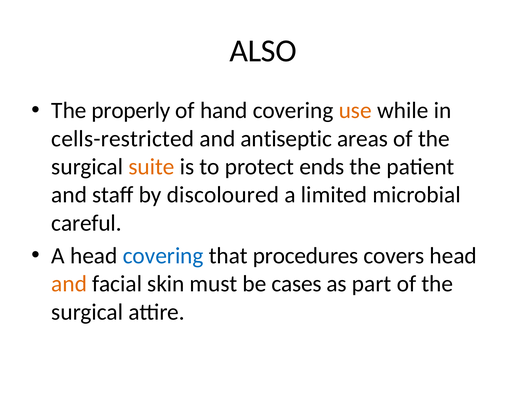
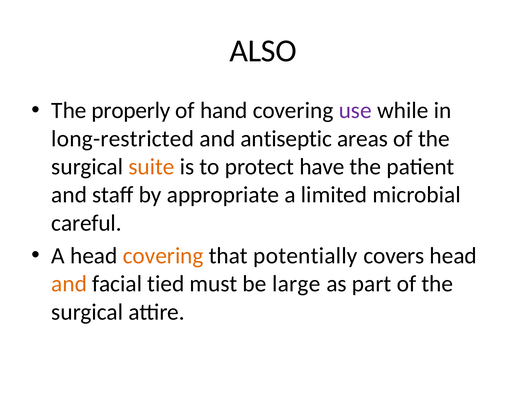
use colour: orange -> purple
cells-restricted: cells-restricted -> long-restricted
ends: ends -> have
discoloured: discoloured -> appropriate
covering at (163, 255) colour: blue -> orange
procedures: procedures -> potentially
skin: skin -> tied
cases: cases -> large
